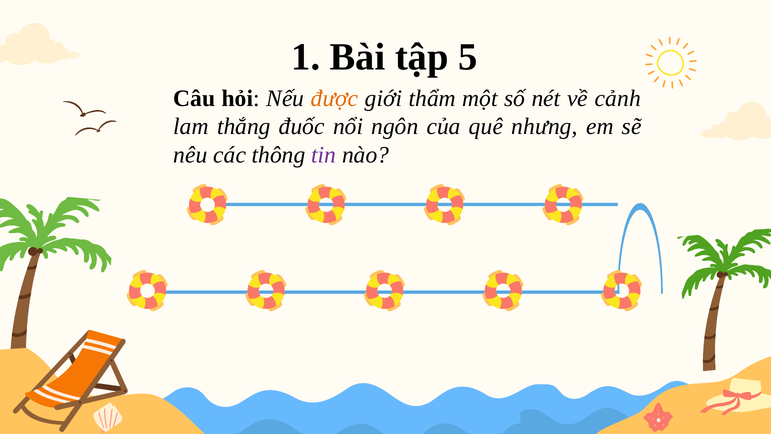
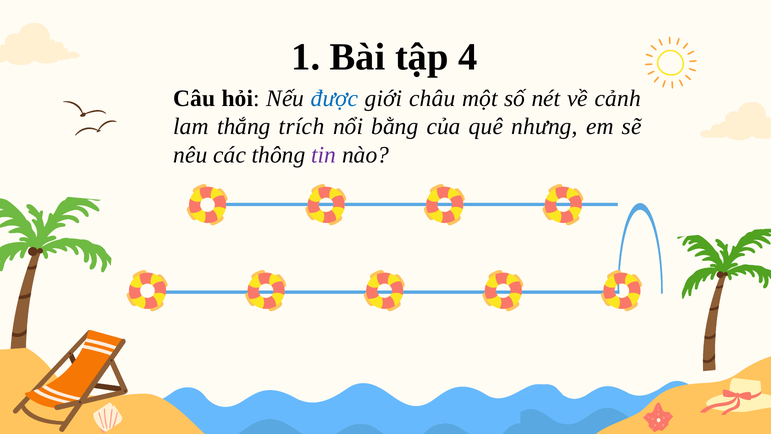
5: 5 -> 4
được colour: orange -> blue
thẩm: thẩm -> châu
đuốc: đuốc -> trích
ngôn: ngôn -> bằng
